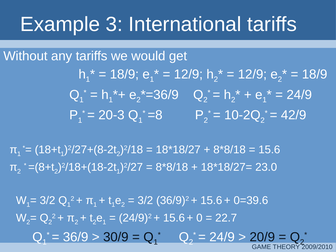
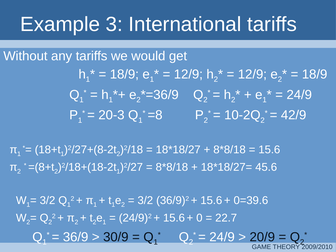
23.0: 23.0 -> 45.6
